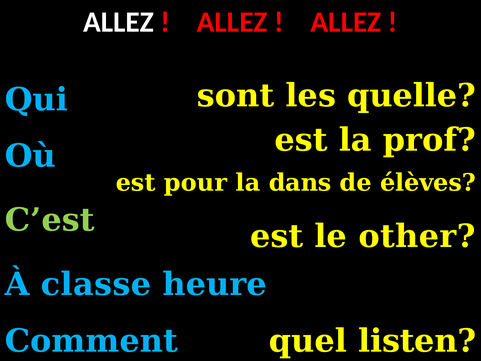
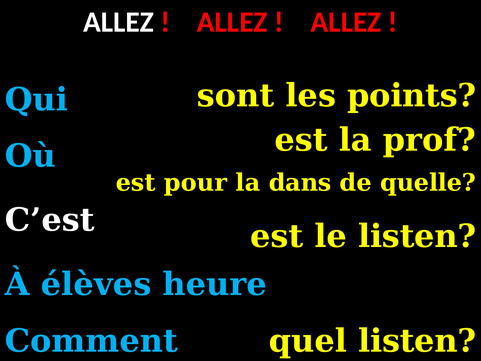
quelle: quelle -> points
élèves: élèves -> quelle
C’est colour: light green -> white
le other: other -> listen
classe: classe -> élèves
